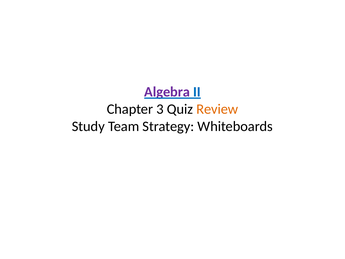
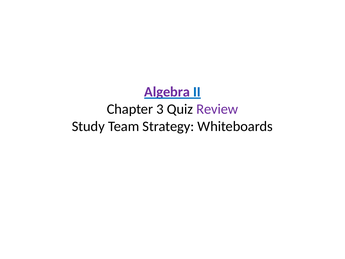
Review colour: orange -> purple
